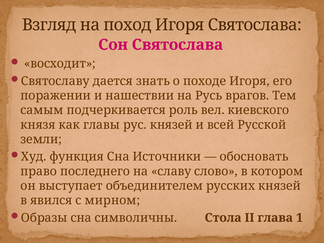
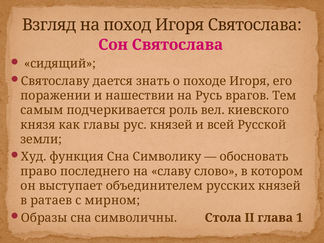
восходит: восходит -> сидящий
Источники: Источники -> Символику
явился: явился -> ратаев
